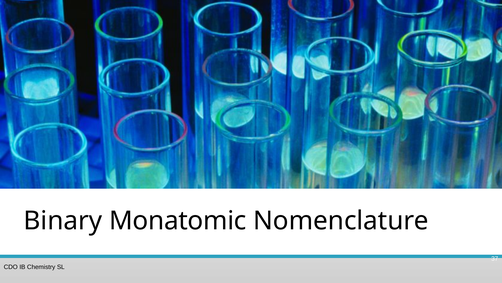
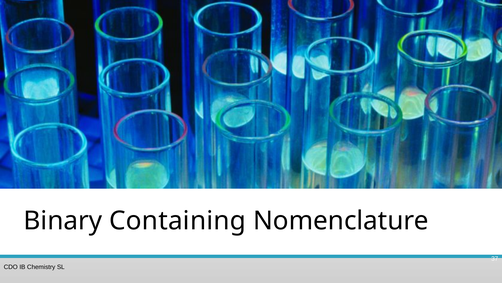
Monatomic: Monatomic -> Containing
